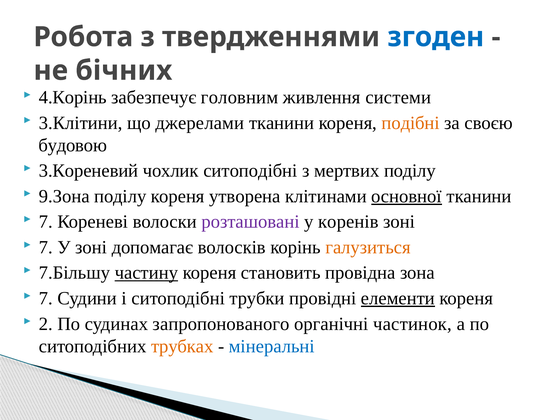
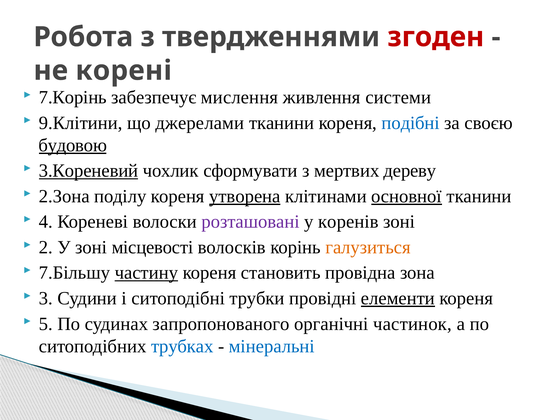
згоден colour: blue -> red
бічних: бічних -> корені
4.Корінь: 4.Корінь -> 7.Корінь
головним: головним -> мислення
3.Клітини: 3.Клітини -> 9.Клітини
подібні colour: orange -> blue
будовою underline: none -> present
3.Кореневий underline: none -> present
чохлик ситоподібні: ситоподібні -> сформувати
мертвих поділу: поділу -> дереву
9.Зона: 9.Зона -> 2.Зона
утворена underline: none -> present
7 at (46, 221): 7 -> 4
7 at (46, 247): 7 -> 2
допомагає: допомагає -> місцевості
7 at (46, 298): 7 -> 3
2: 2 -> 5
трубках colour: orange -> blue
